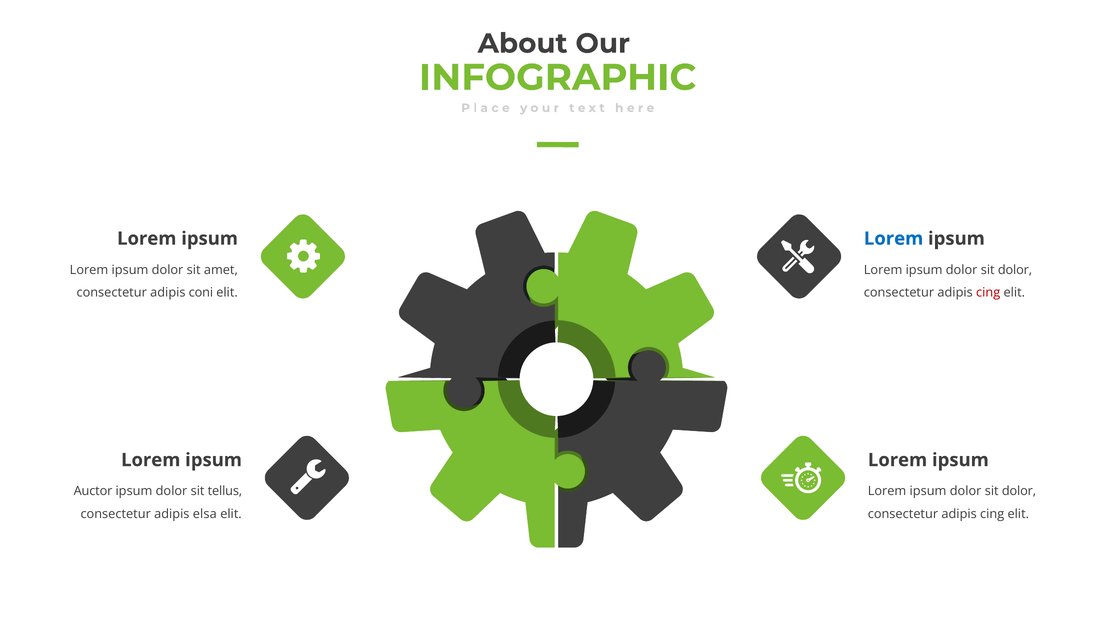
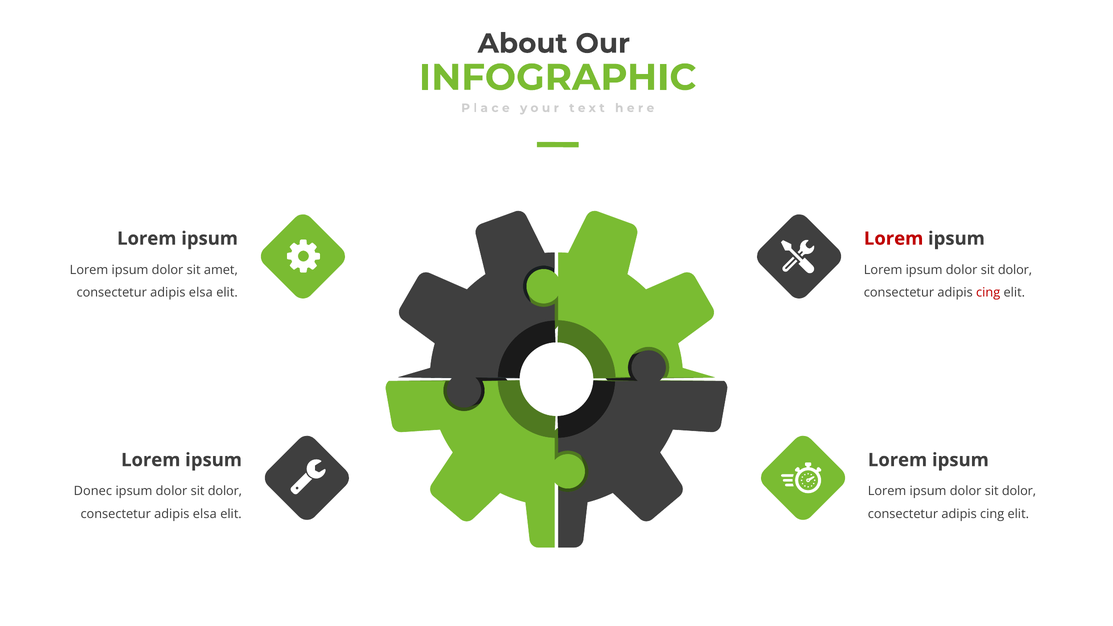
Lorem at (894, 239) colour: blue -> red
coni at (201, 293): coni -> elsa
Auctor: Auctor -> Donec
tellus at (225, 491): tellus -> dolor
